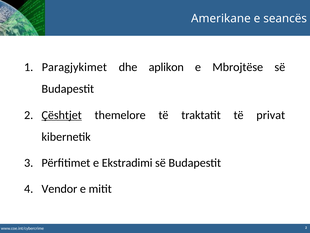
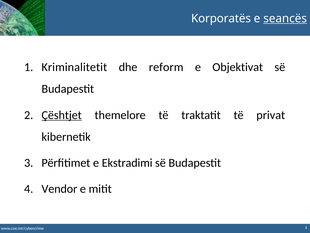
Amerikane: Amerikane -> Korporatës
seancës underline: none -> present
Paragjykimet: Paragjykimet -> Kriminalitetit
aplikon: aplikon -> reform
Mbrojtëse: Mbrojtëse -> Objektivat
